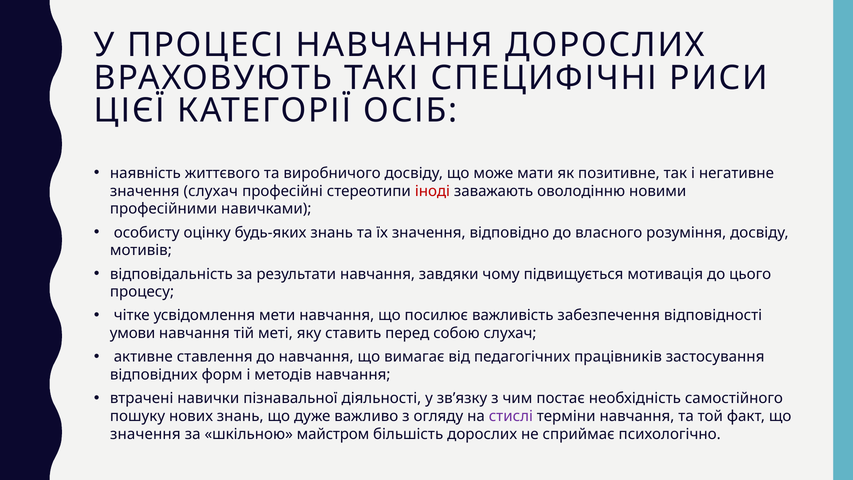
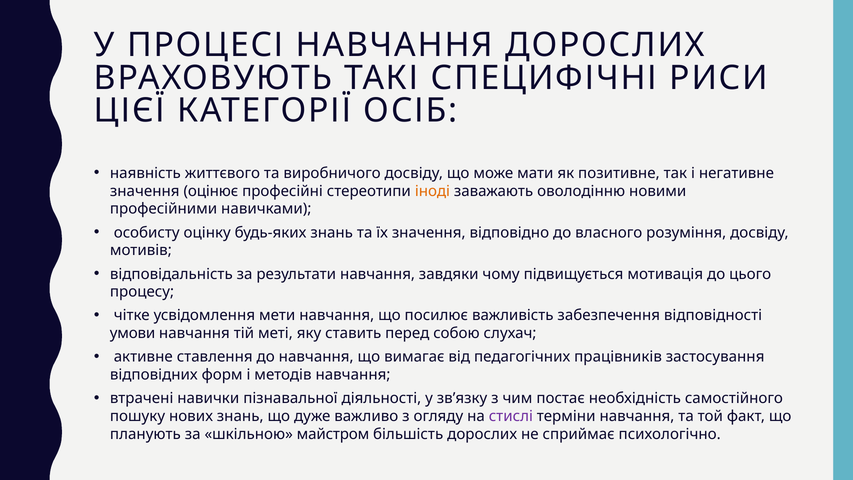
значення слухач: слухач -> оцінює
іноді colour: red -> orange
значення at (145, 434): значення -> планують
